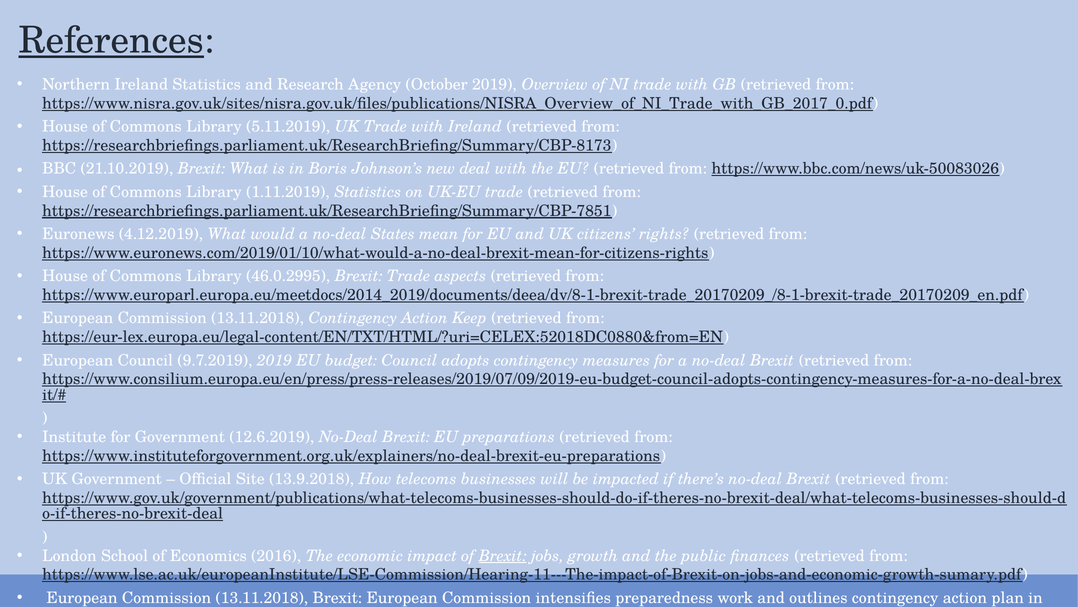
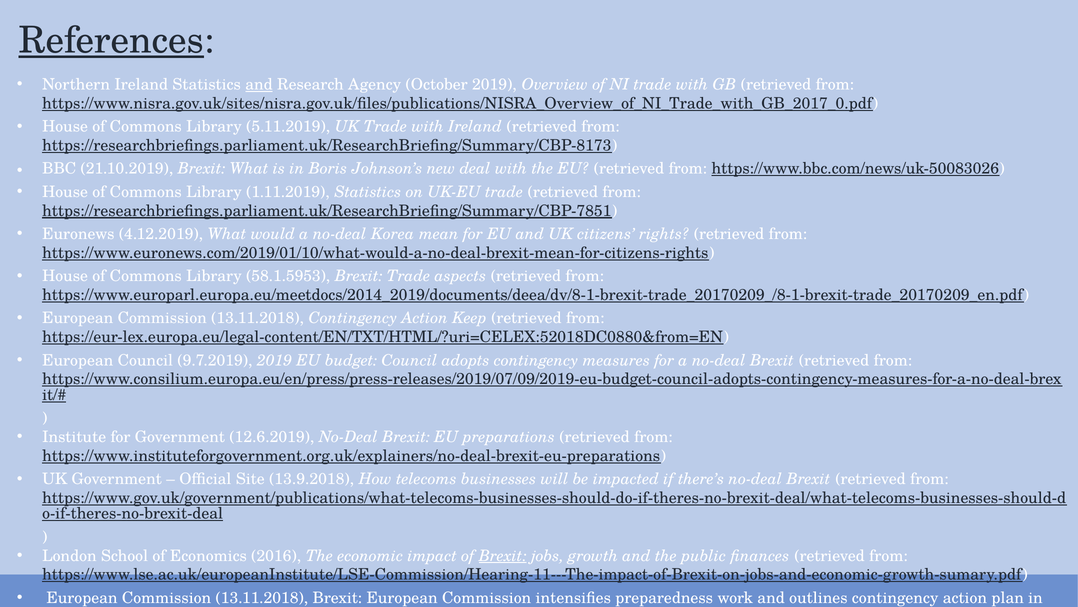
and at (259, 85) underline: none -> present
States: States -> Korea
46.0.2995: 46.0.2995 -> 58.1.5953
